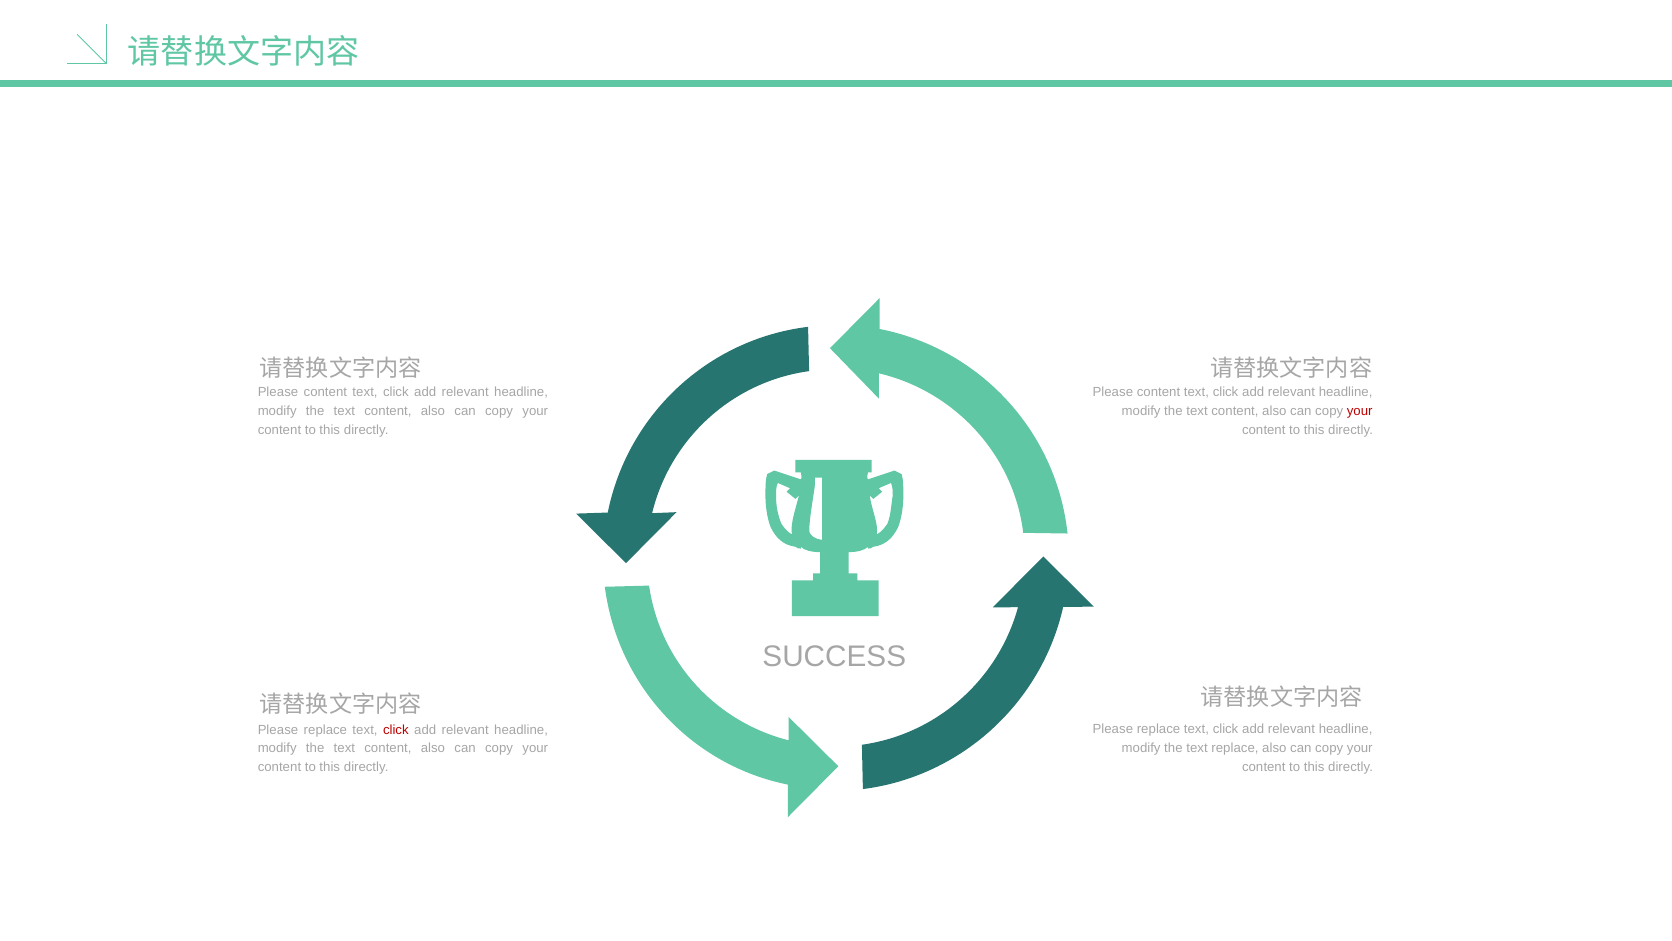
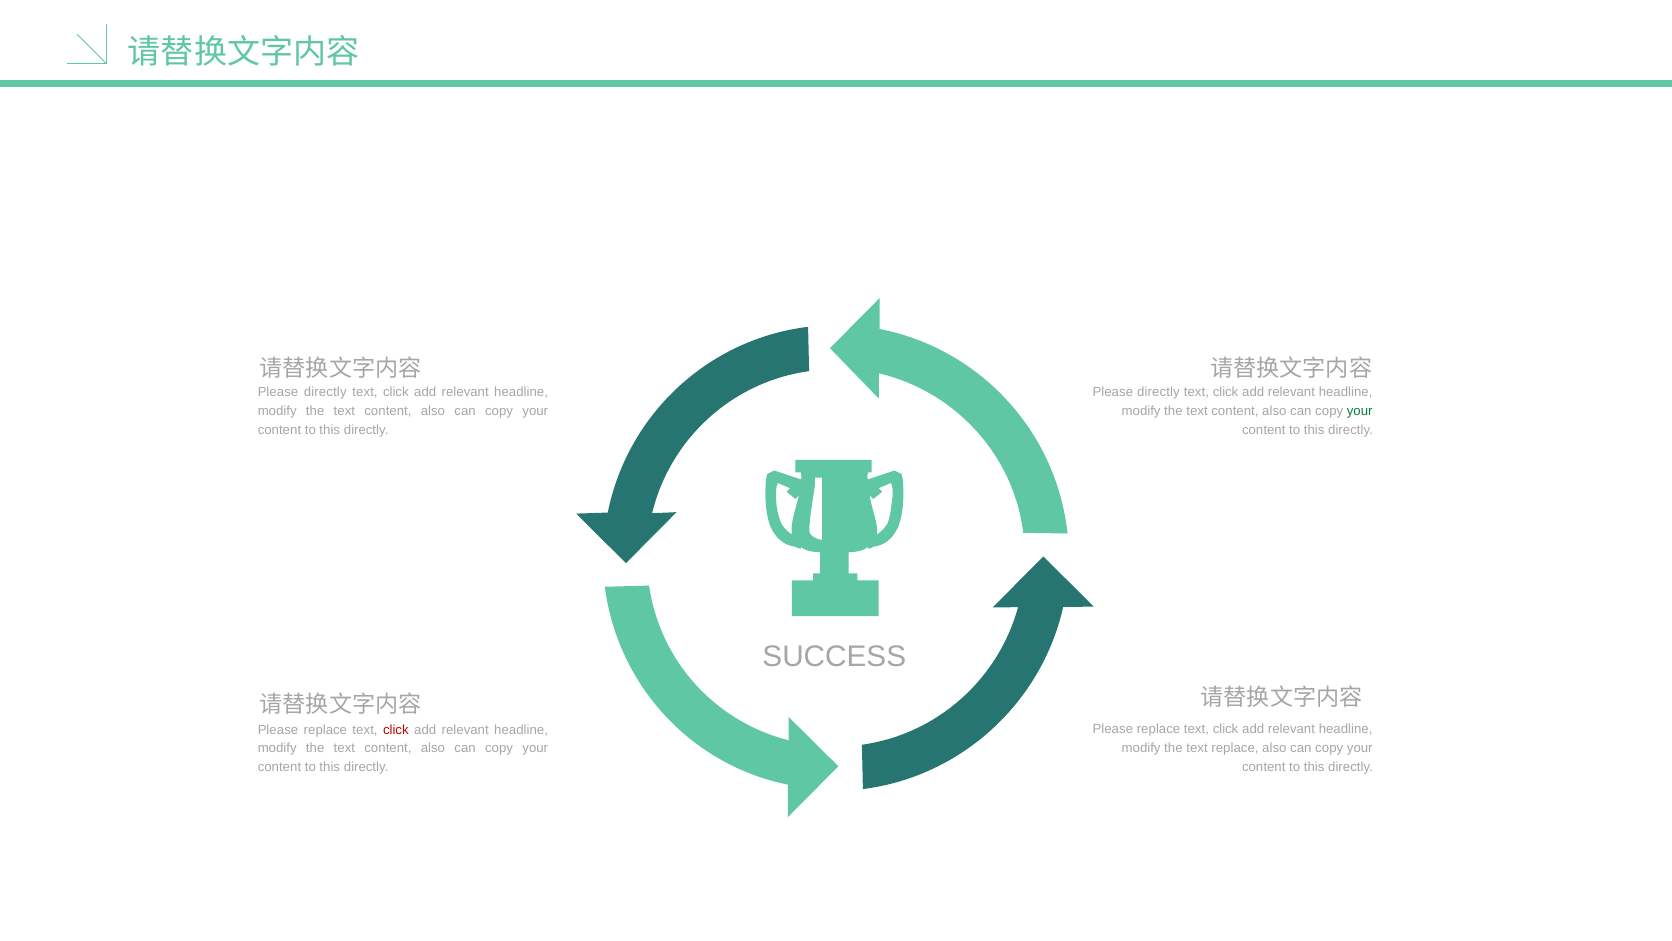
content at (325, 392): content -> directly
content at (1159, 392): content -> directly
your at (1360, 411) colour: red -> green
